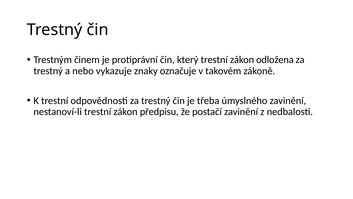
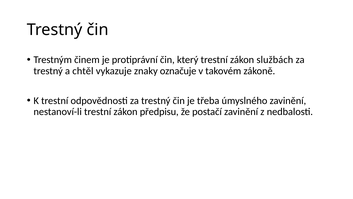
odložena: odložena -> službách
nebo: nebo -> chtěl
